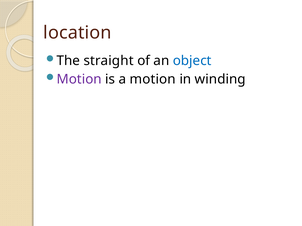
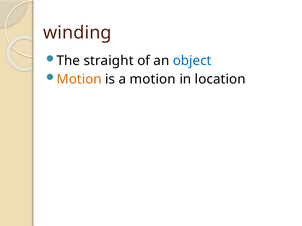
location: location -> winding
Motion at (79, 79) colour: purple -> orange
winding: winding -> location
